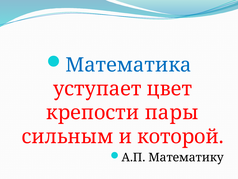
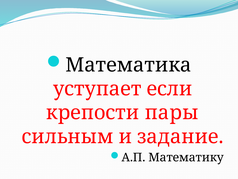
Математика colour: blue -> black
цвет: цвет -> если
которой: которой -> задание
